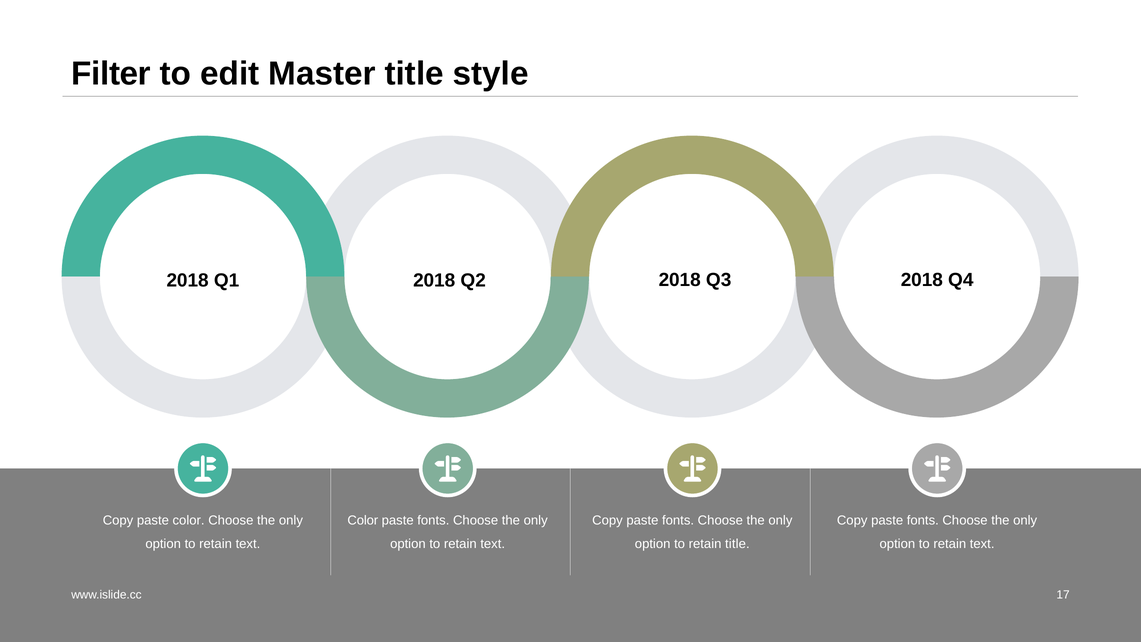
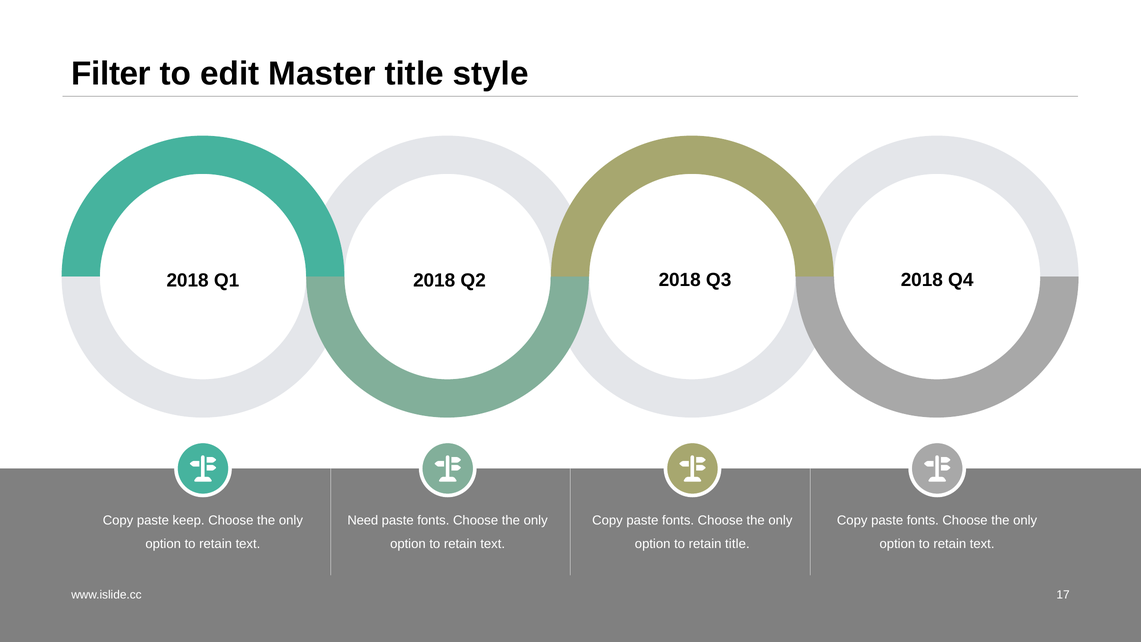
paste color: color -> keep
Color at (363, 520): Color -> Need
